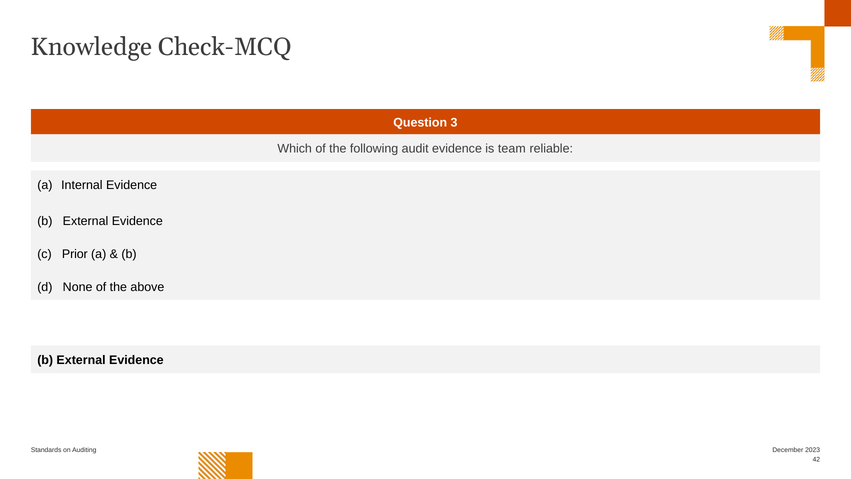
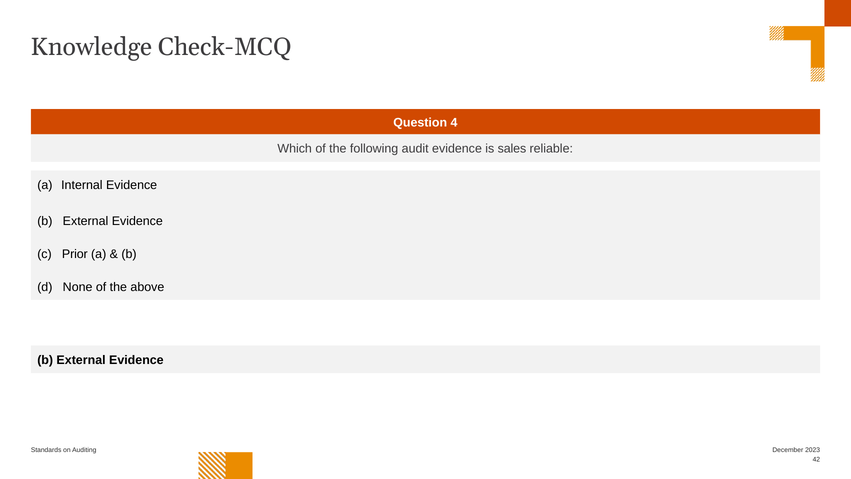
3: 3 -> 4
team: team -> sales
